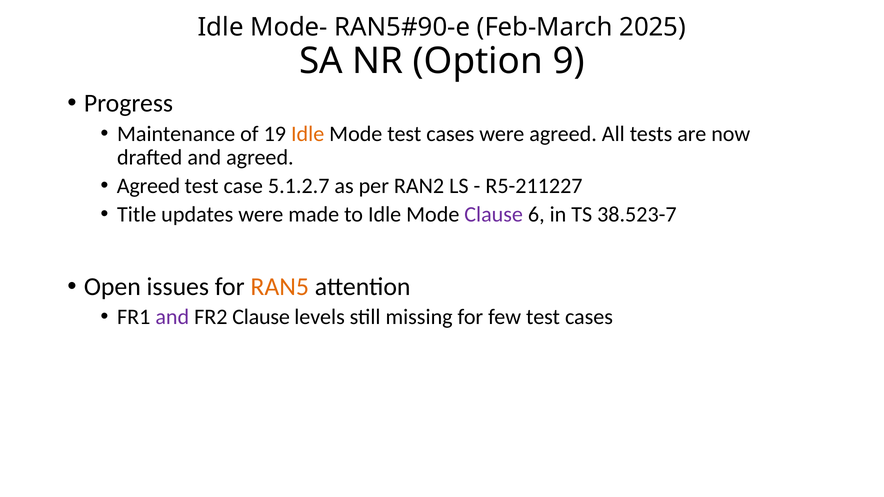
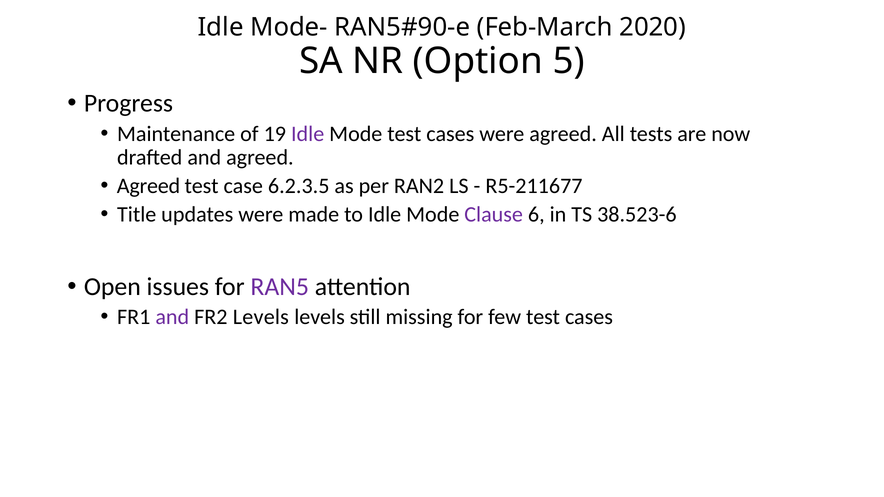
2025: 2025 -> 2020
9: 9 -> 5
Idle at (308, 134) colour: orange -> purple
5.1.2.7: 5.1.2.7 -> 6.2.3.5
R5-211227: R5-211227 -> R5-211677
38.523-7: 38.523-7 -> 38.523-6
RAN5 colour: orange -> purple
FR2 Clause: Clause -> Levels
